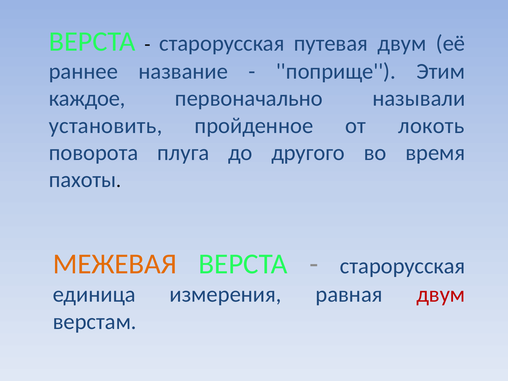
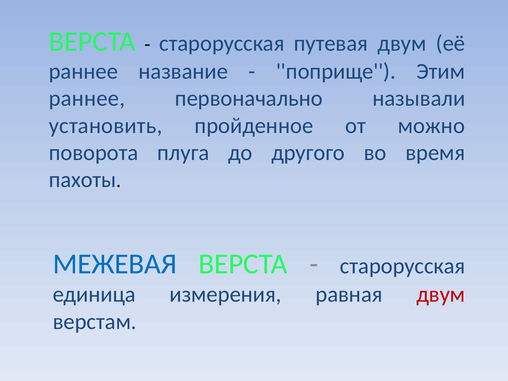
каждое at (87, 99): каждое -> раннее
локоть: локоть -> можно
МЕЖЕВАЯ colour: orange -> blue
